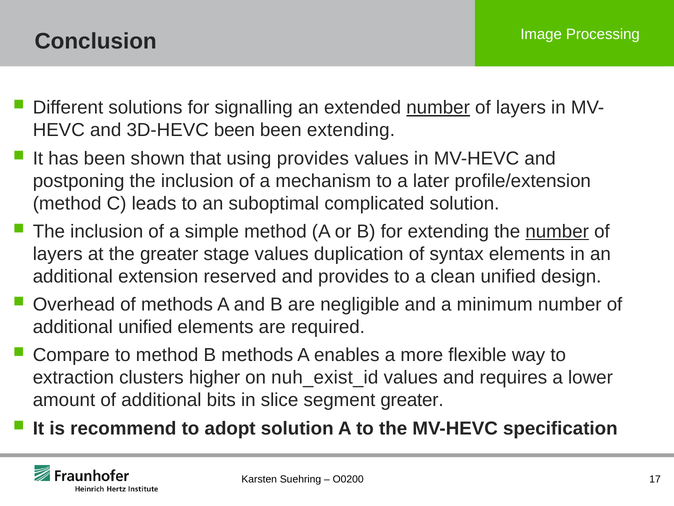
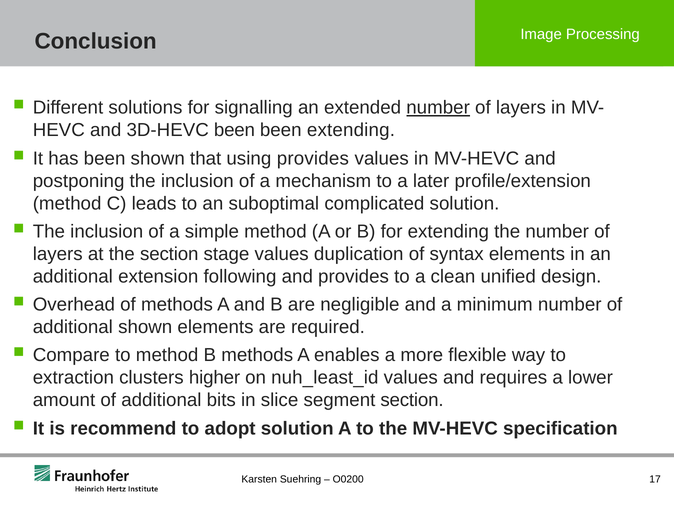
number at (557, 231) underline: present -> none
the greater: greater -> section
reserved: reserved -> following
additional unified: unified -> shown
nuh_exist_id: nuh_exist_id -> nuh_least_id
segment greater: greater -> section
